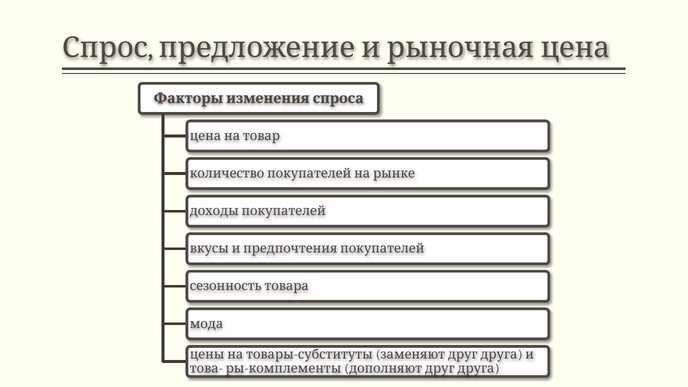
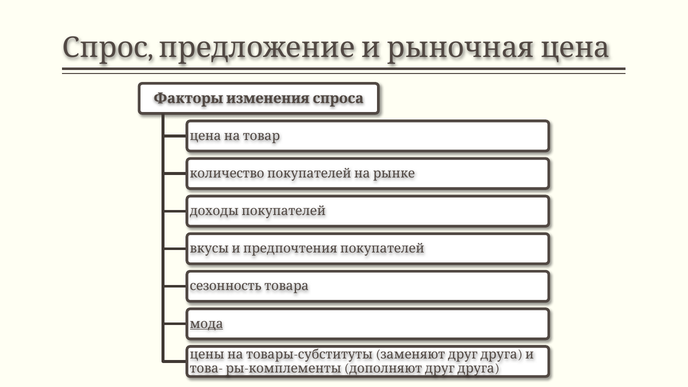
мода underline: none -> present
